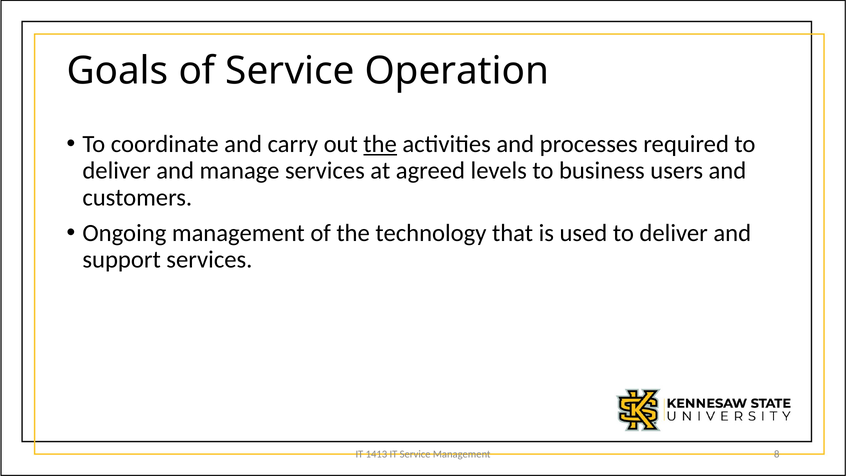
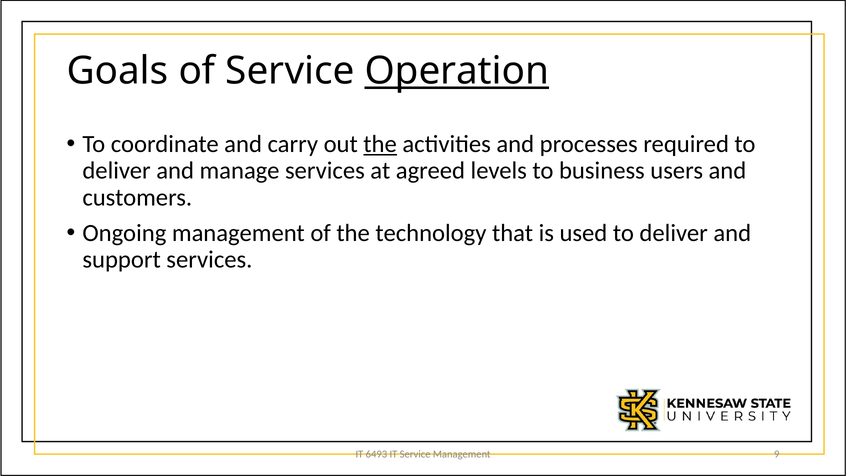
Operation underline: none -> present
1413: 1413 -> 6493
8: 8 -> 9
